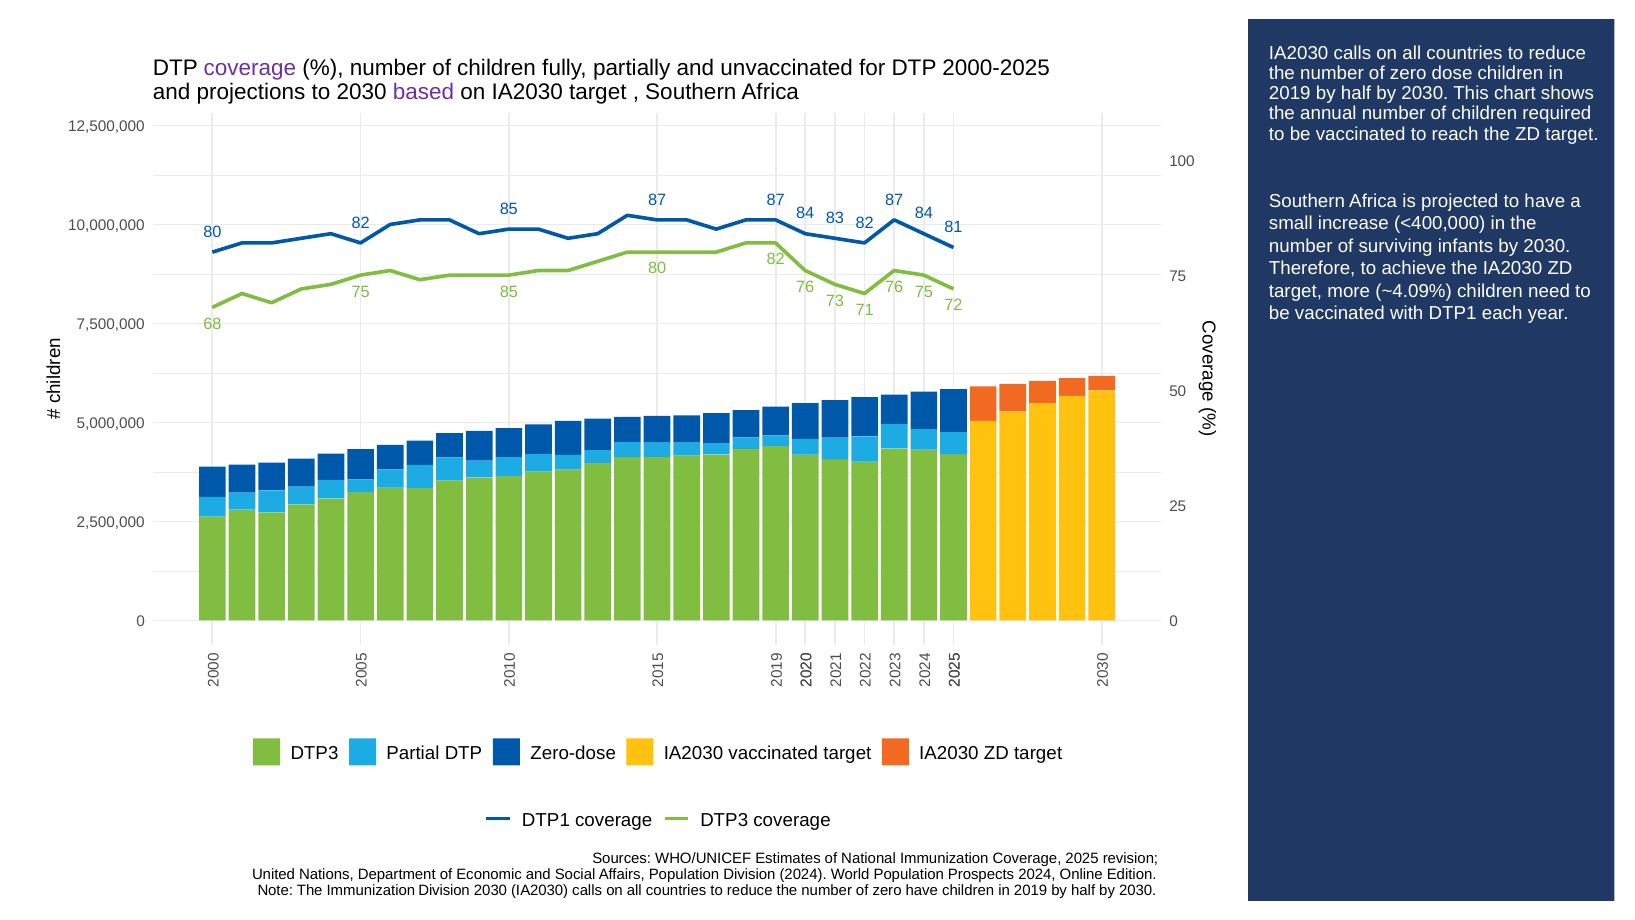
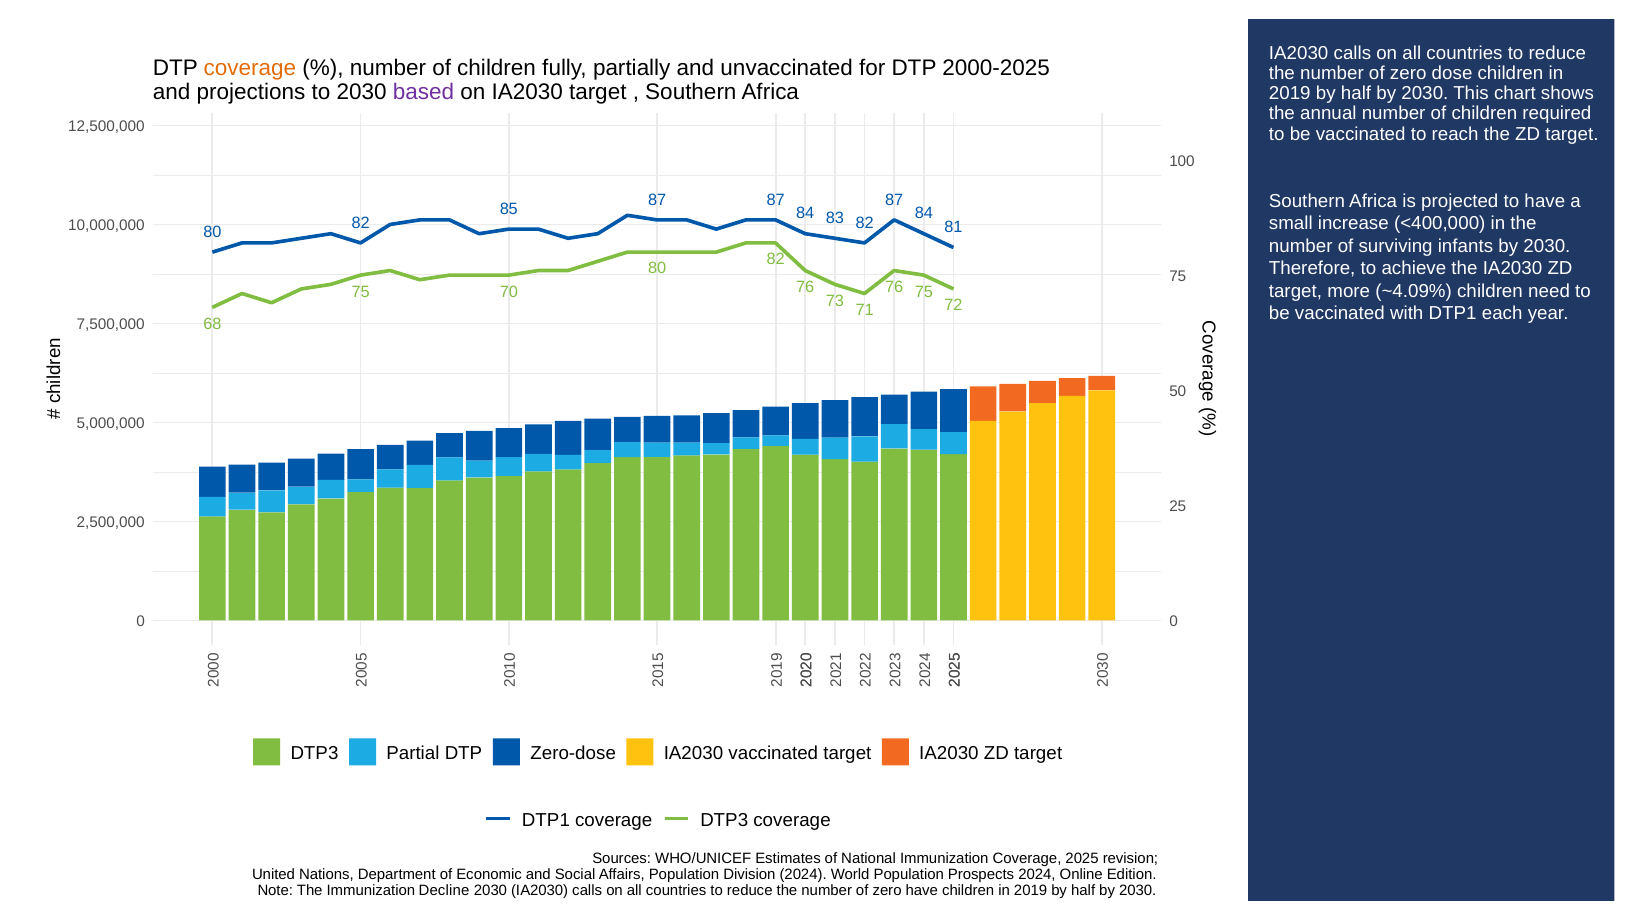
coverage at (250, 68) colour: purple -> orange
75 85: 85 -> 70
Immunization Division: Division -> Decline
